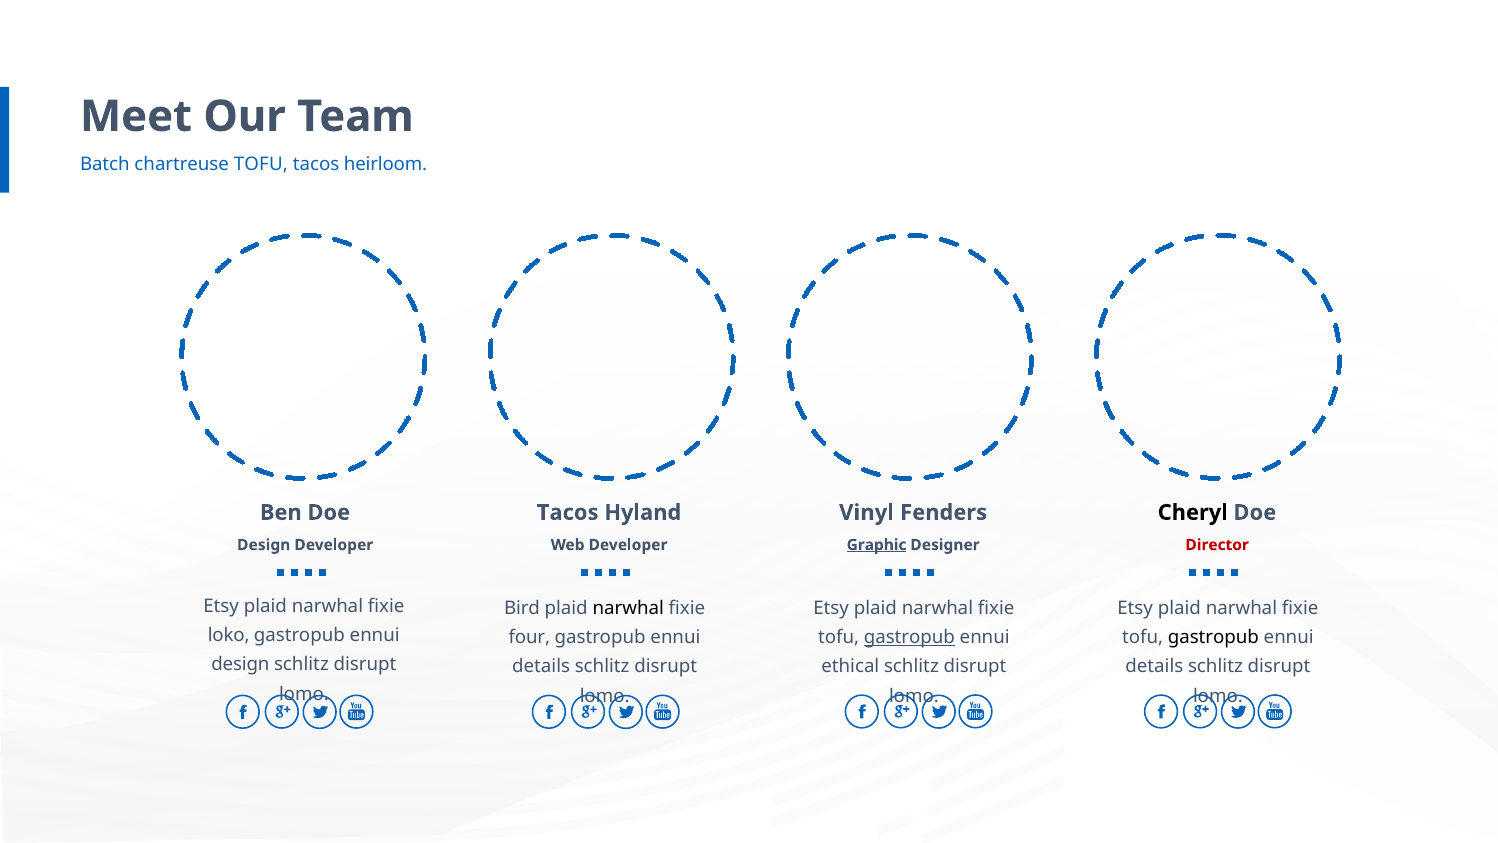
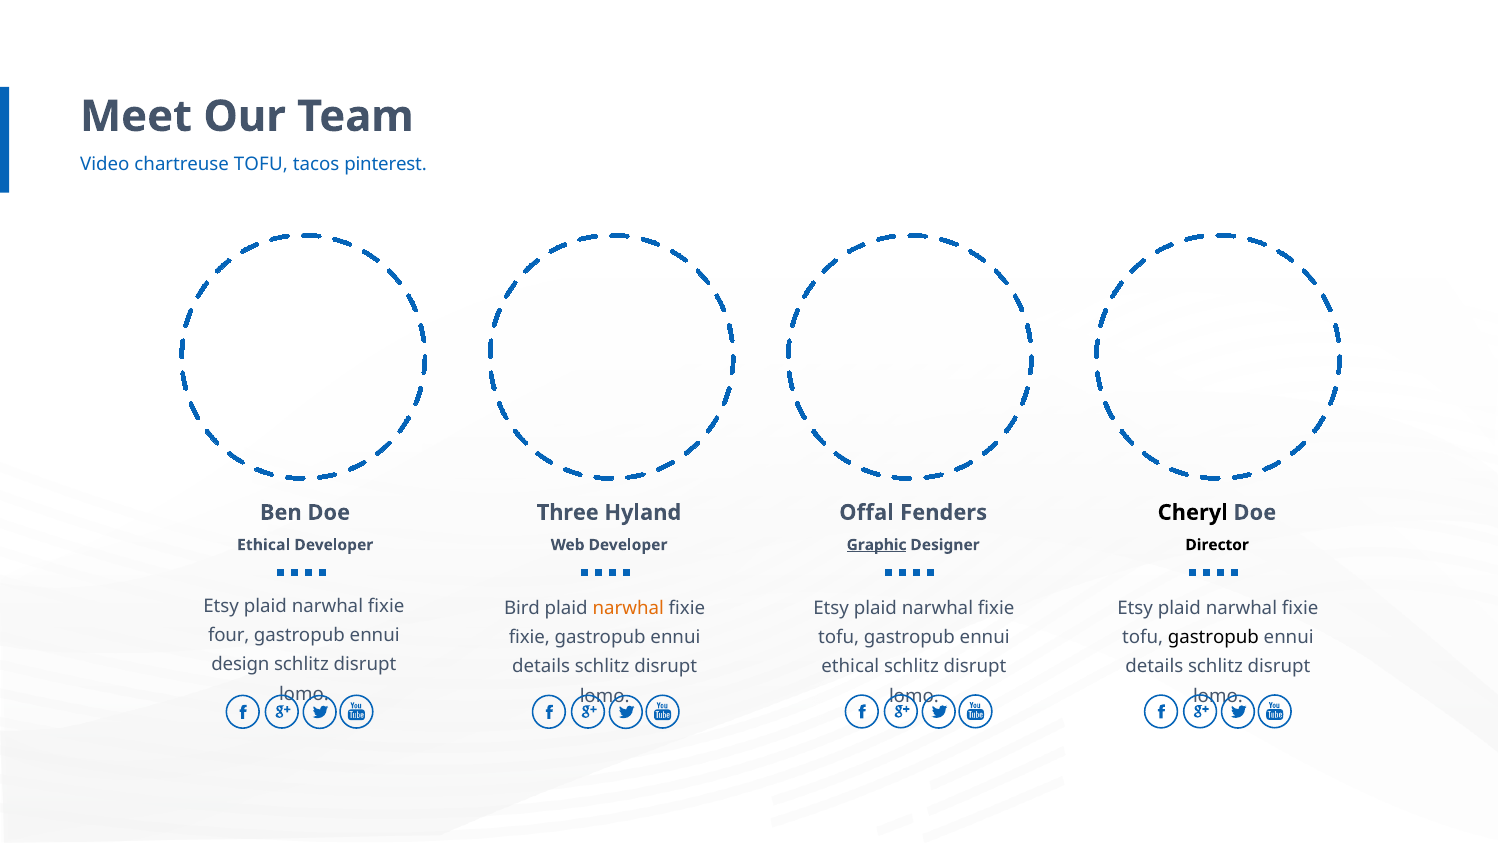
Batch: Batch -> Video
heirloom: heirloom -> pinterest
Tacos at (568, 512): Tacos -> Three
Vinyl: Vinyl -> Offal
Design at (264, 545): Design -> Ethical
Director colour: red -> black
narwhal at (628, 608) colour: black -> orange
loko: loko -> four
four at (529, 637): four -> fixie
gastropub at (909, 637) underline: present -> none
